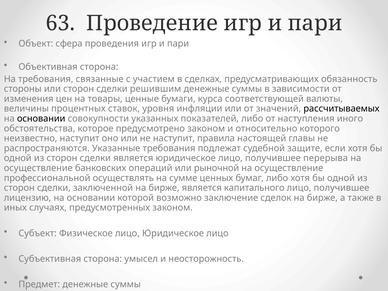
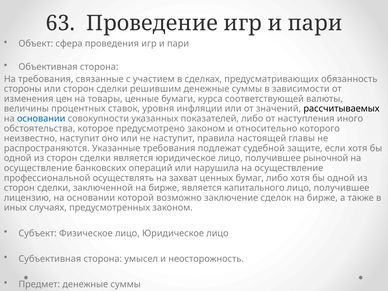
основании at (41, 119) colour: black -> blue
перерыва: перерыва -> рыночной
рыночной: рыночной -> нарушила
сумме: сумме -> захват
